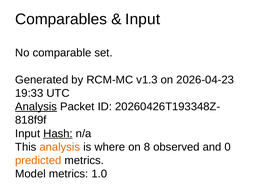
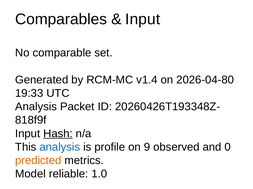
v1.3: v1.3 -> v1.4
2026-04-23: 2026-04-23 -> 2026-04-80
Analysis at (36, 107) underline: present -> none
analysis at (60, 148) colour: orange -> blue
where: where -> profile
8: 8 -> 9
Model metrics: metrics -> reliable
